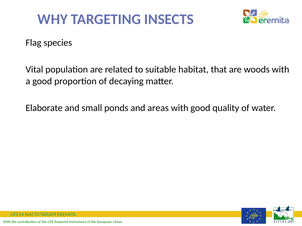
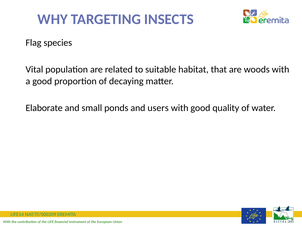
areas: areas -> users
